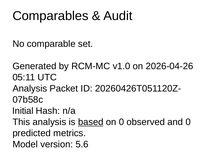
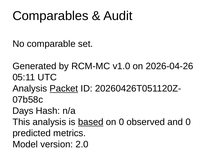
Packet underline: none -> present
Initial: Initial -> Days
5.6: 5.6 -> 2.0
